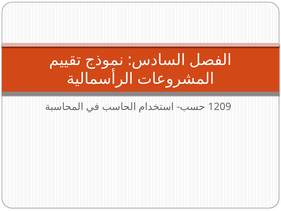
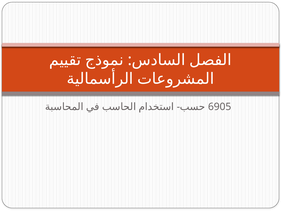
1209: 1209 -> 6905
